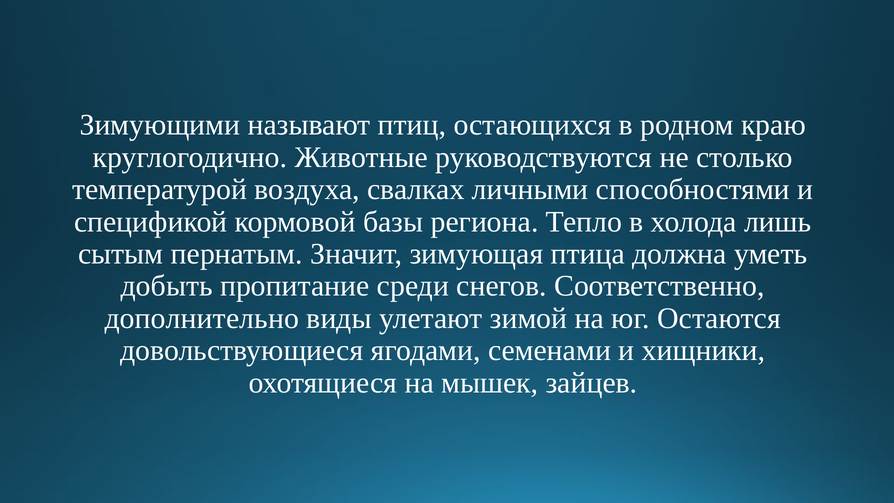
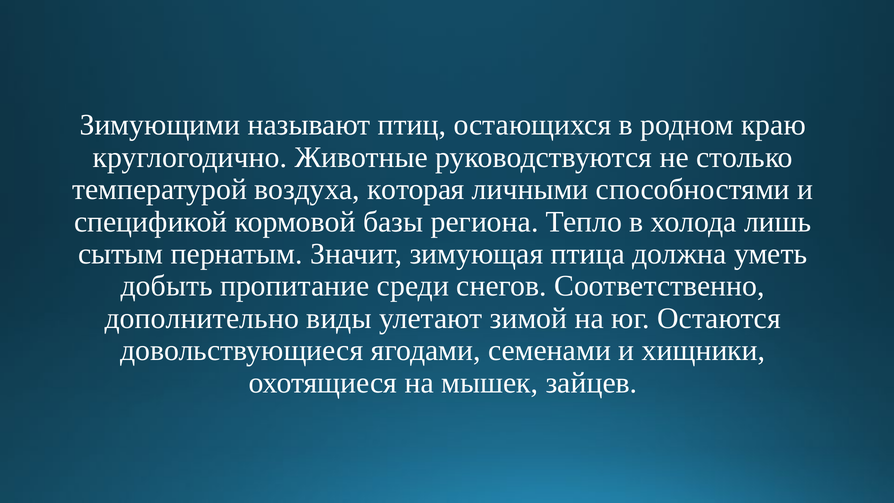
свалках: свалках -> которая
